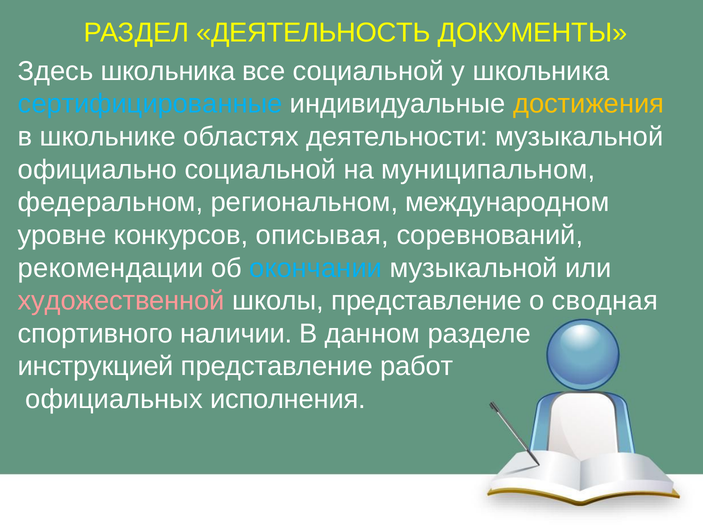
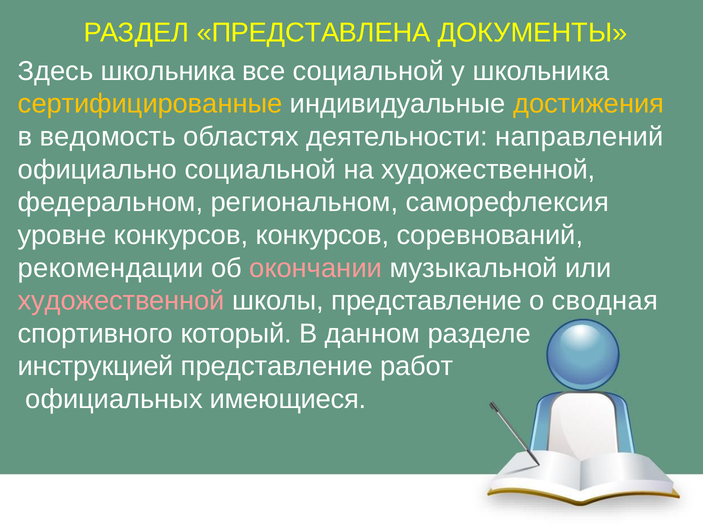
ДЕЯТЕЛЬНОСТЬ: ДЕЯТЕЛЬНОСТЬ -> ПРЕДСТАВЛЕНА
сертифицированные colour: light blue -> yellow
школьнике: школьнике -> ведомость
деятельности музыкальной: музыкальной -> направлений
на муниципальном: муниципальном -> художественной
международном: международном -> саморефлексия
конкурсов описывая: описывая -> конкурсов
окончании colour: light blue -> pink
наличии: наличии -> который
исполнения: исполнения -> имеющиеся
